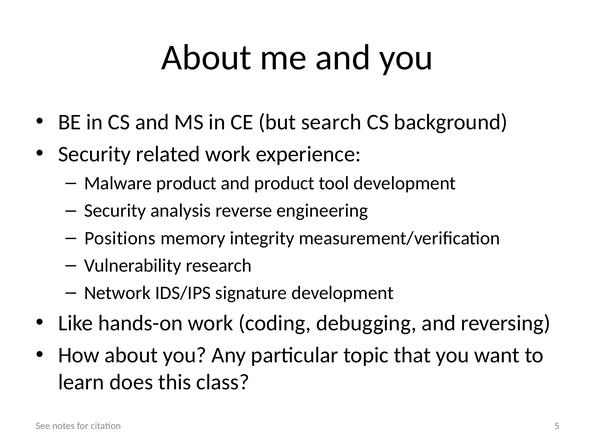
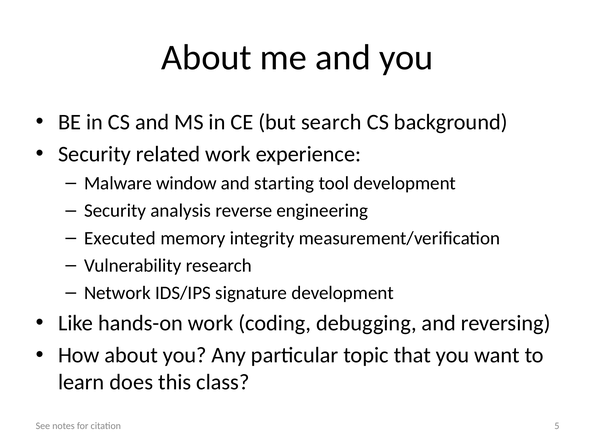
Malware product: product -> window
and product: product -> starting
Positions: Positions -> Executed
